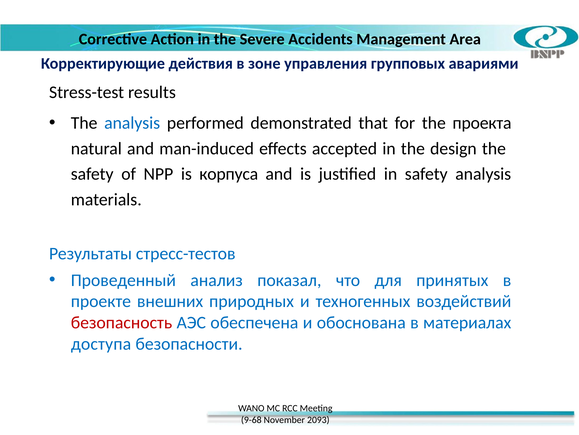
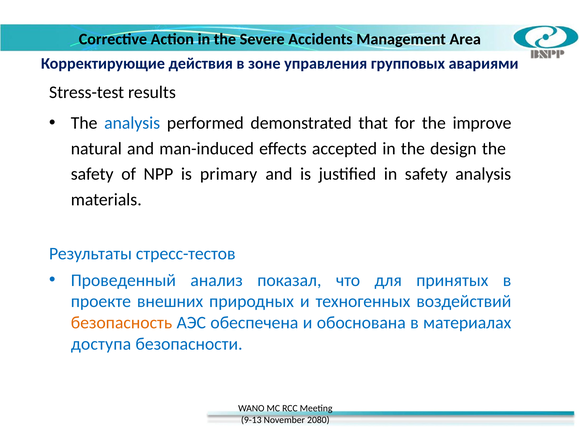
проекта: проекта -> improve
корпуса: корпуса -> primary
безопасность colour: red -> orange
9-68: 9-68 -> 9-13
2093: 2093 -> 2080
